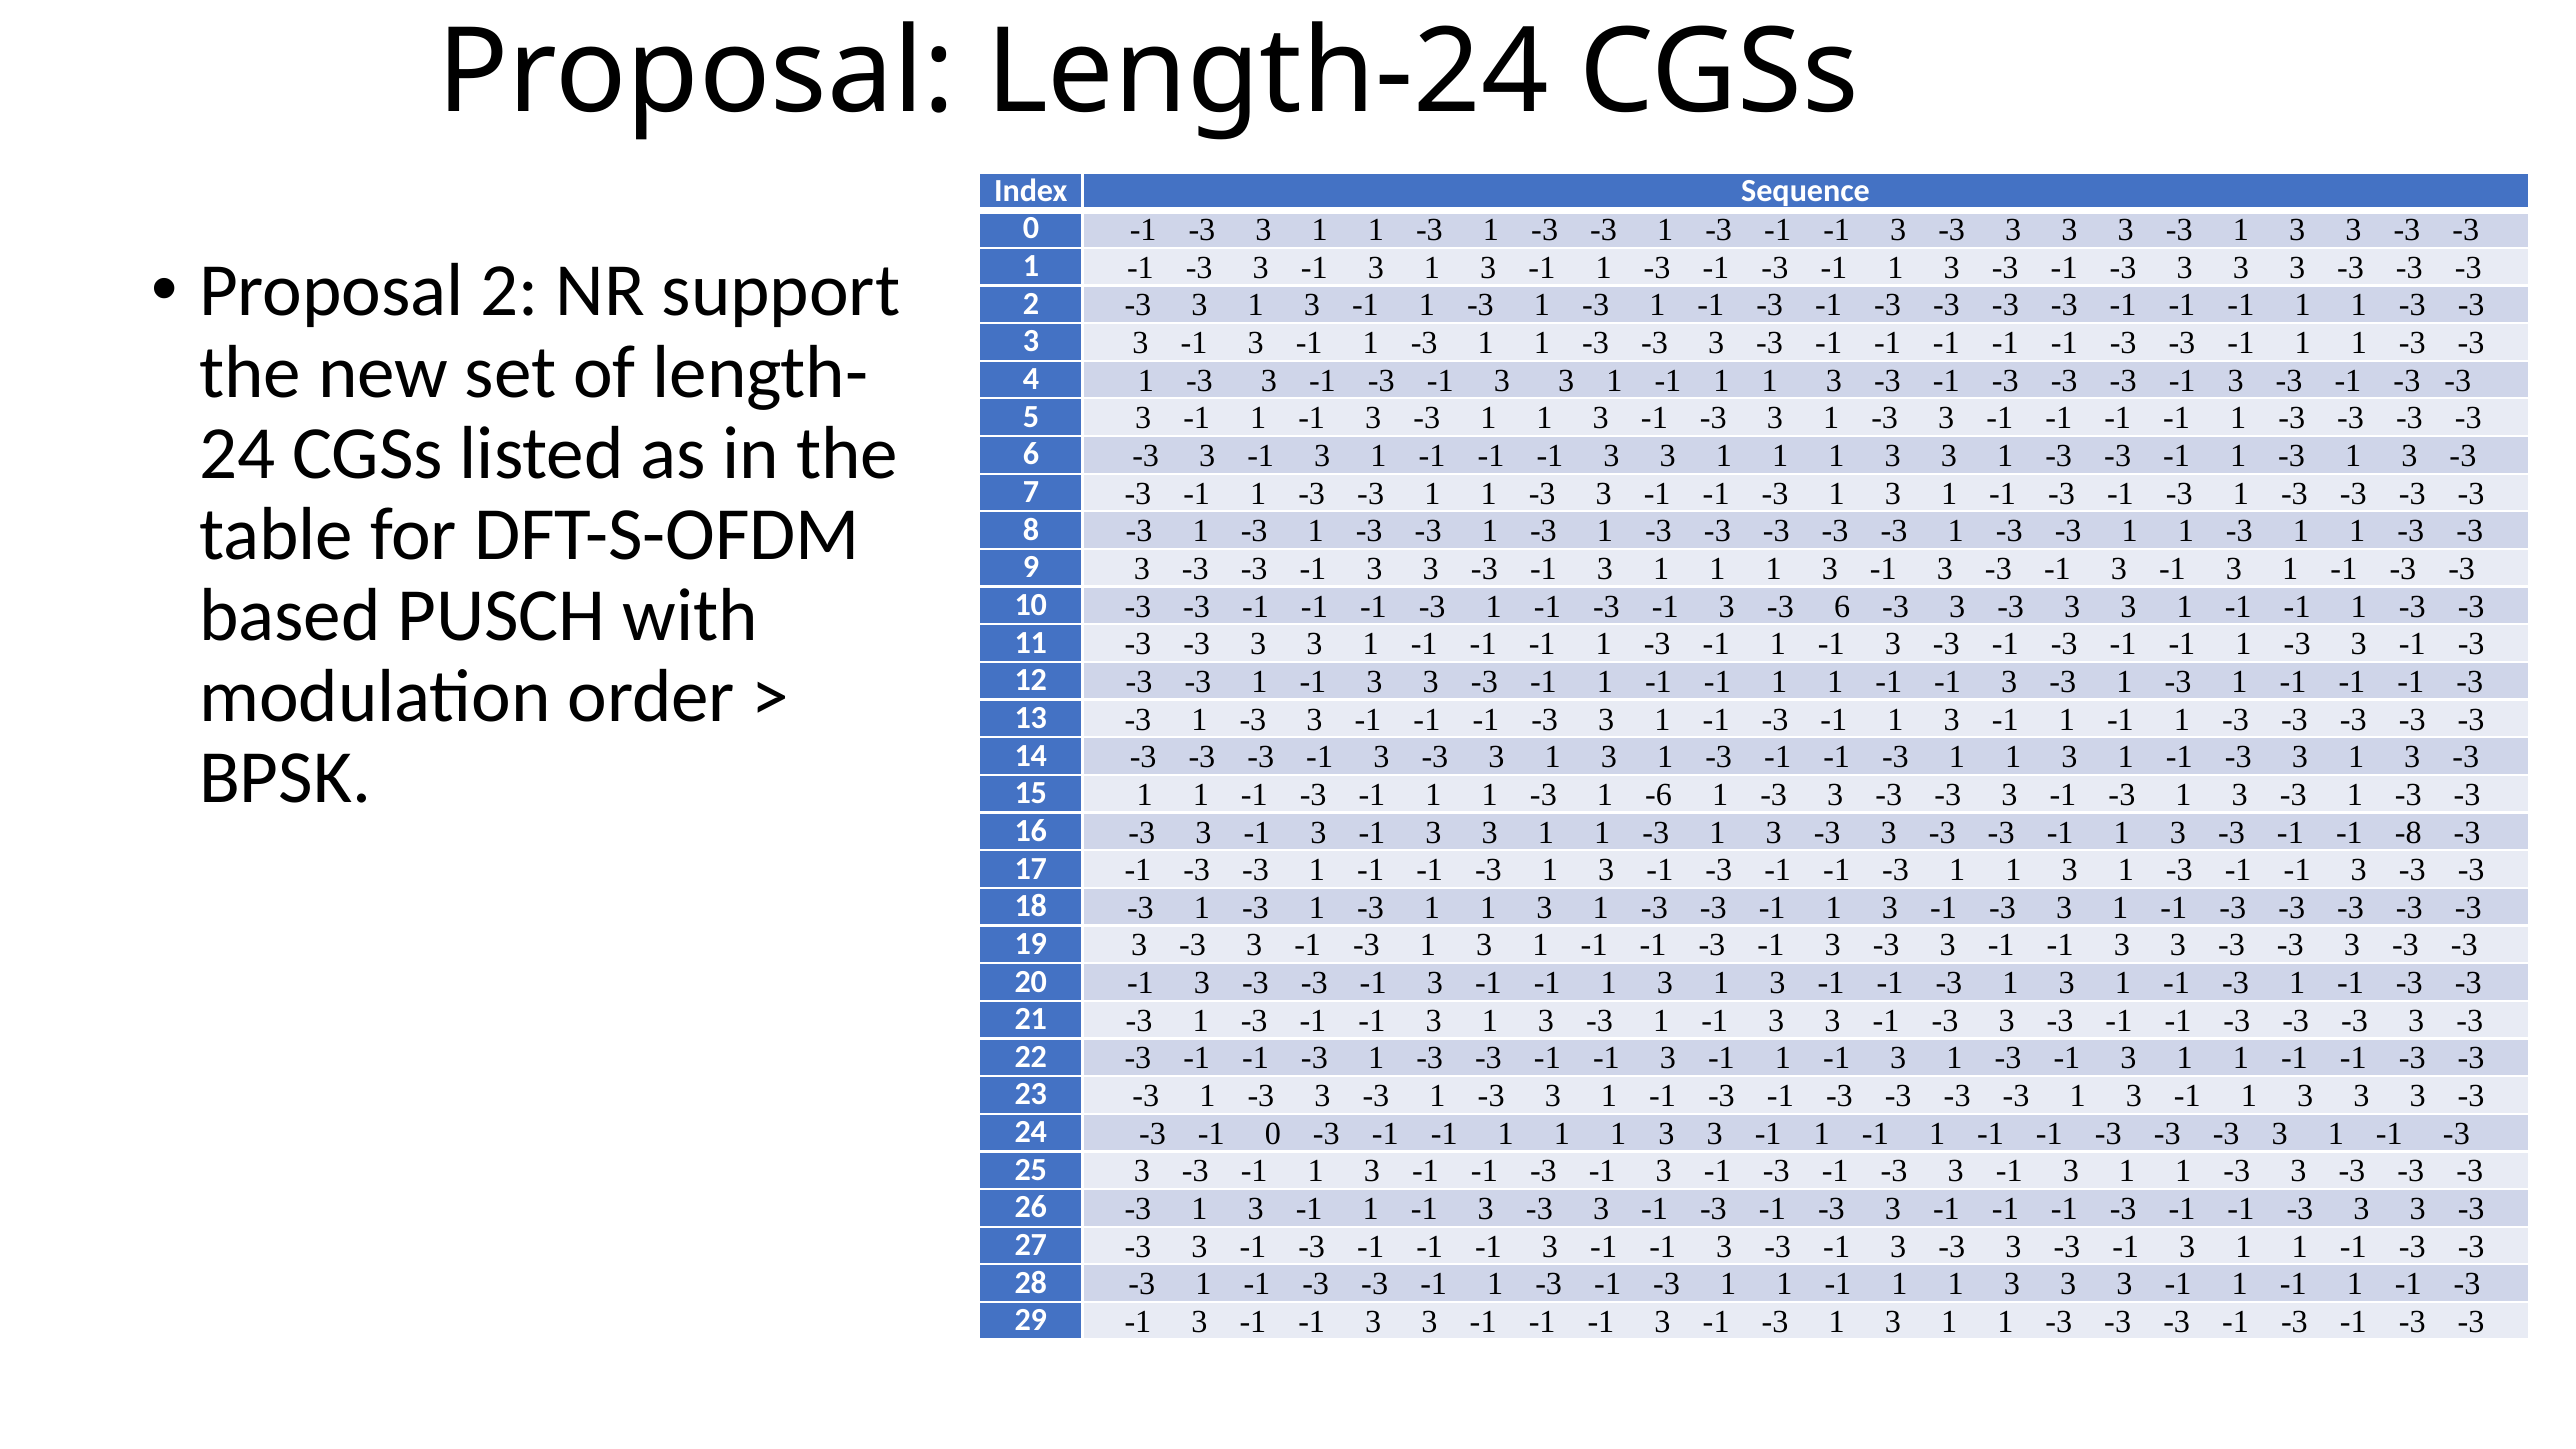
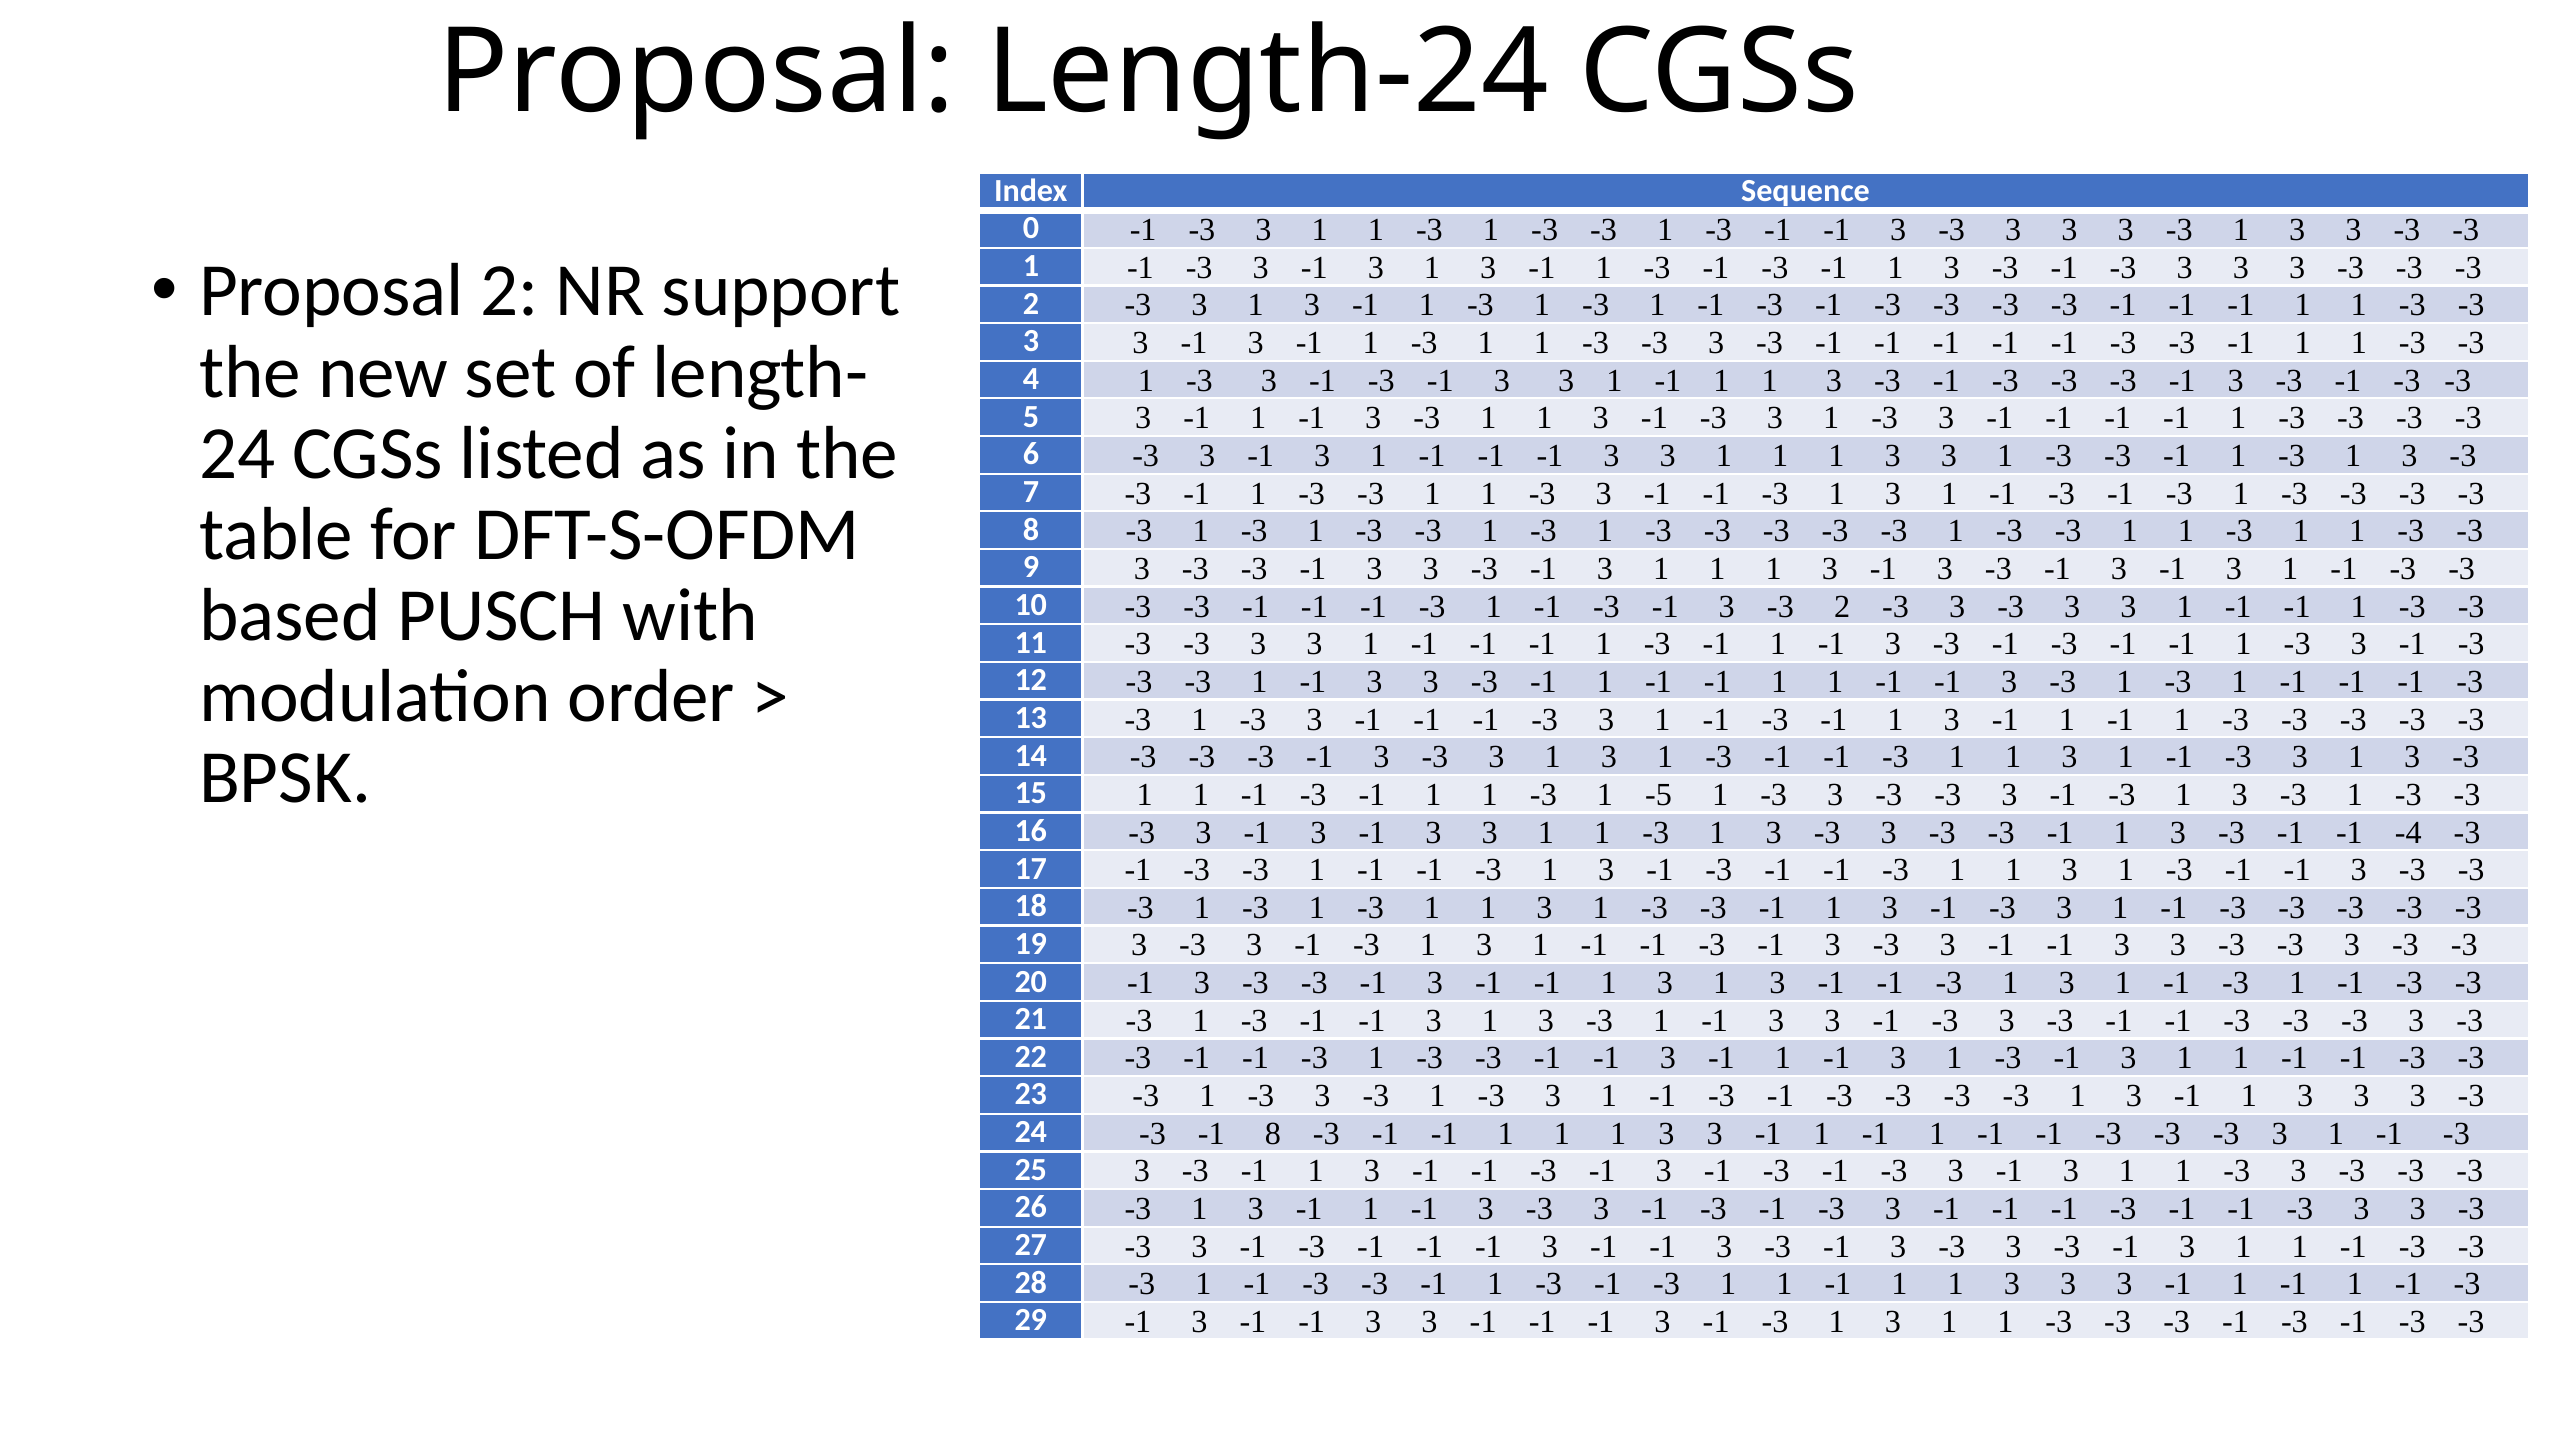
3 -3 6: 6 -> 2
-6: -6 -> -5
-8: -8 -> -4
-1 0: 0 -> 8
